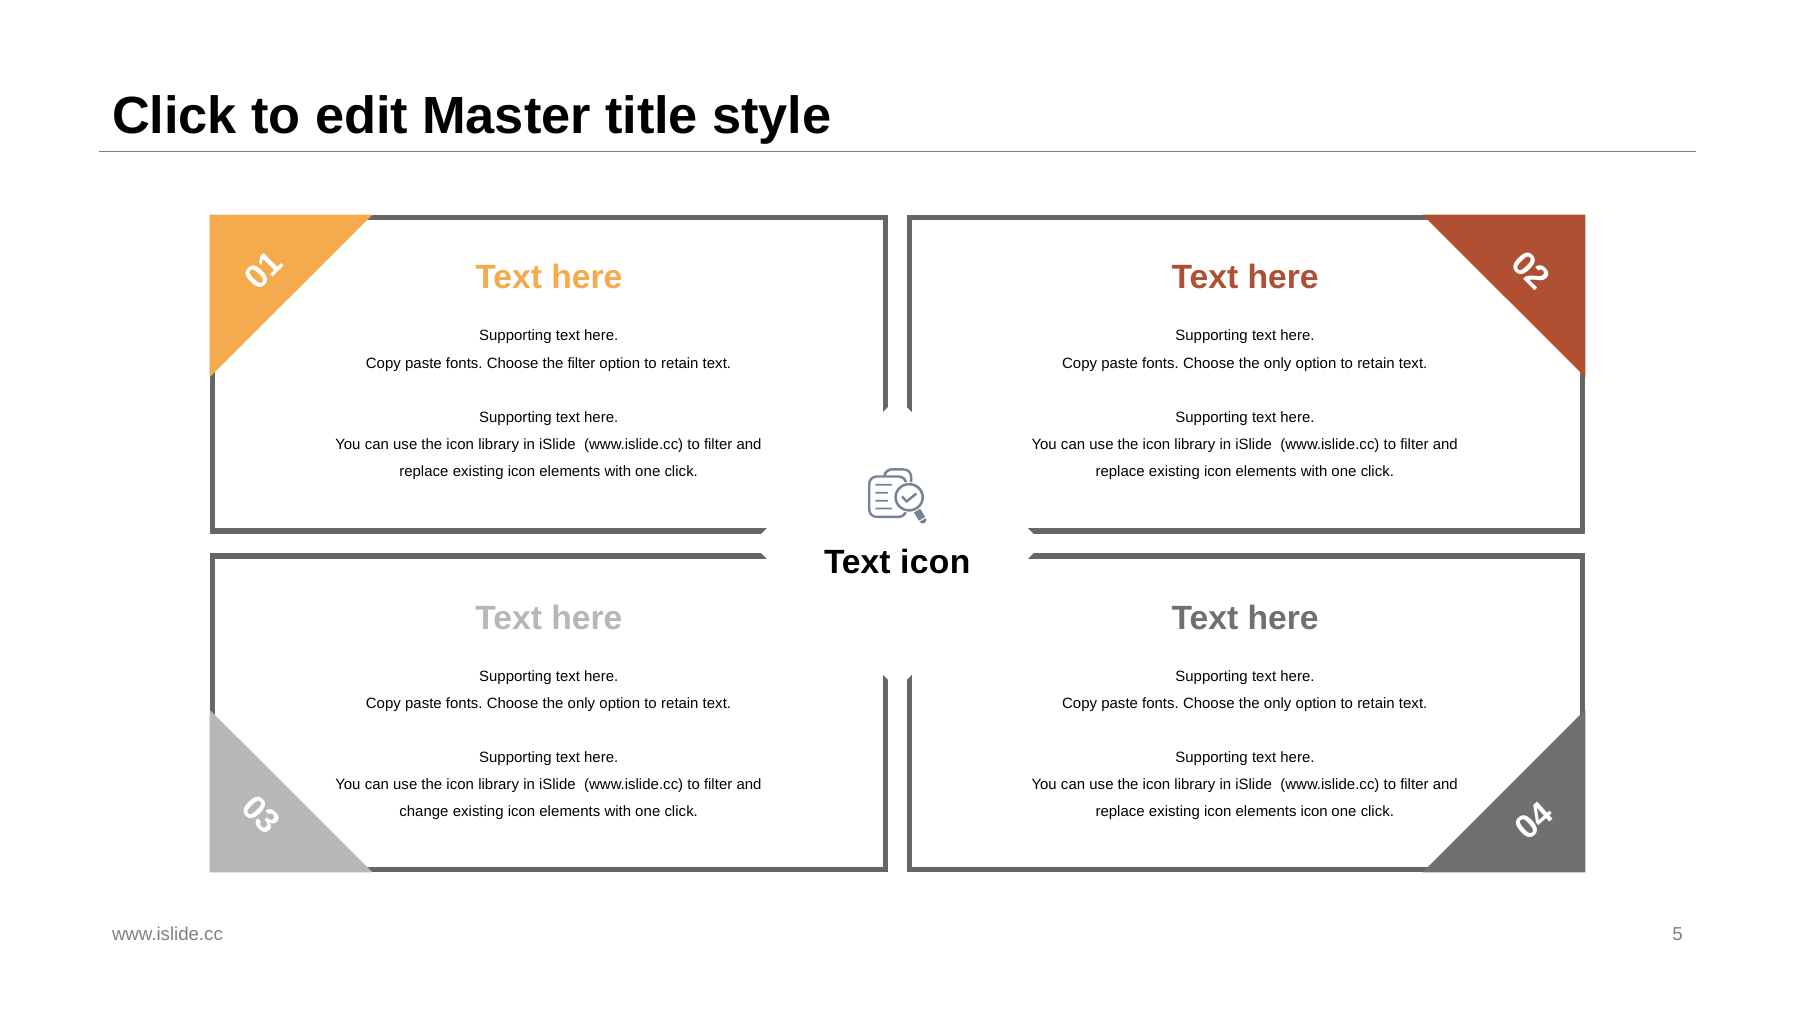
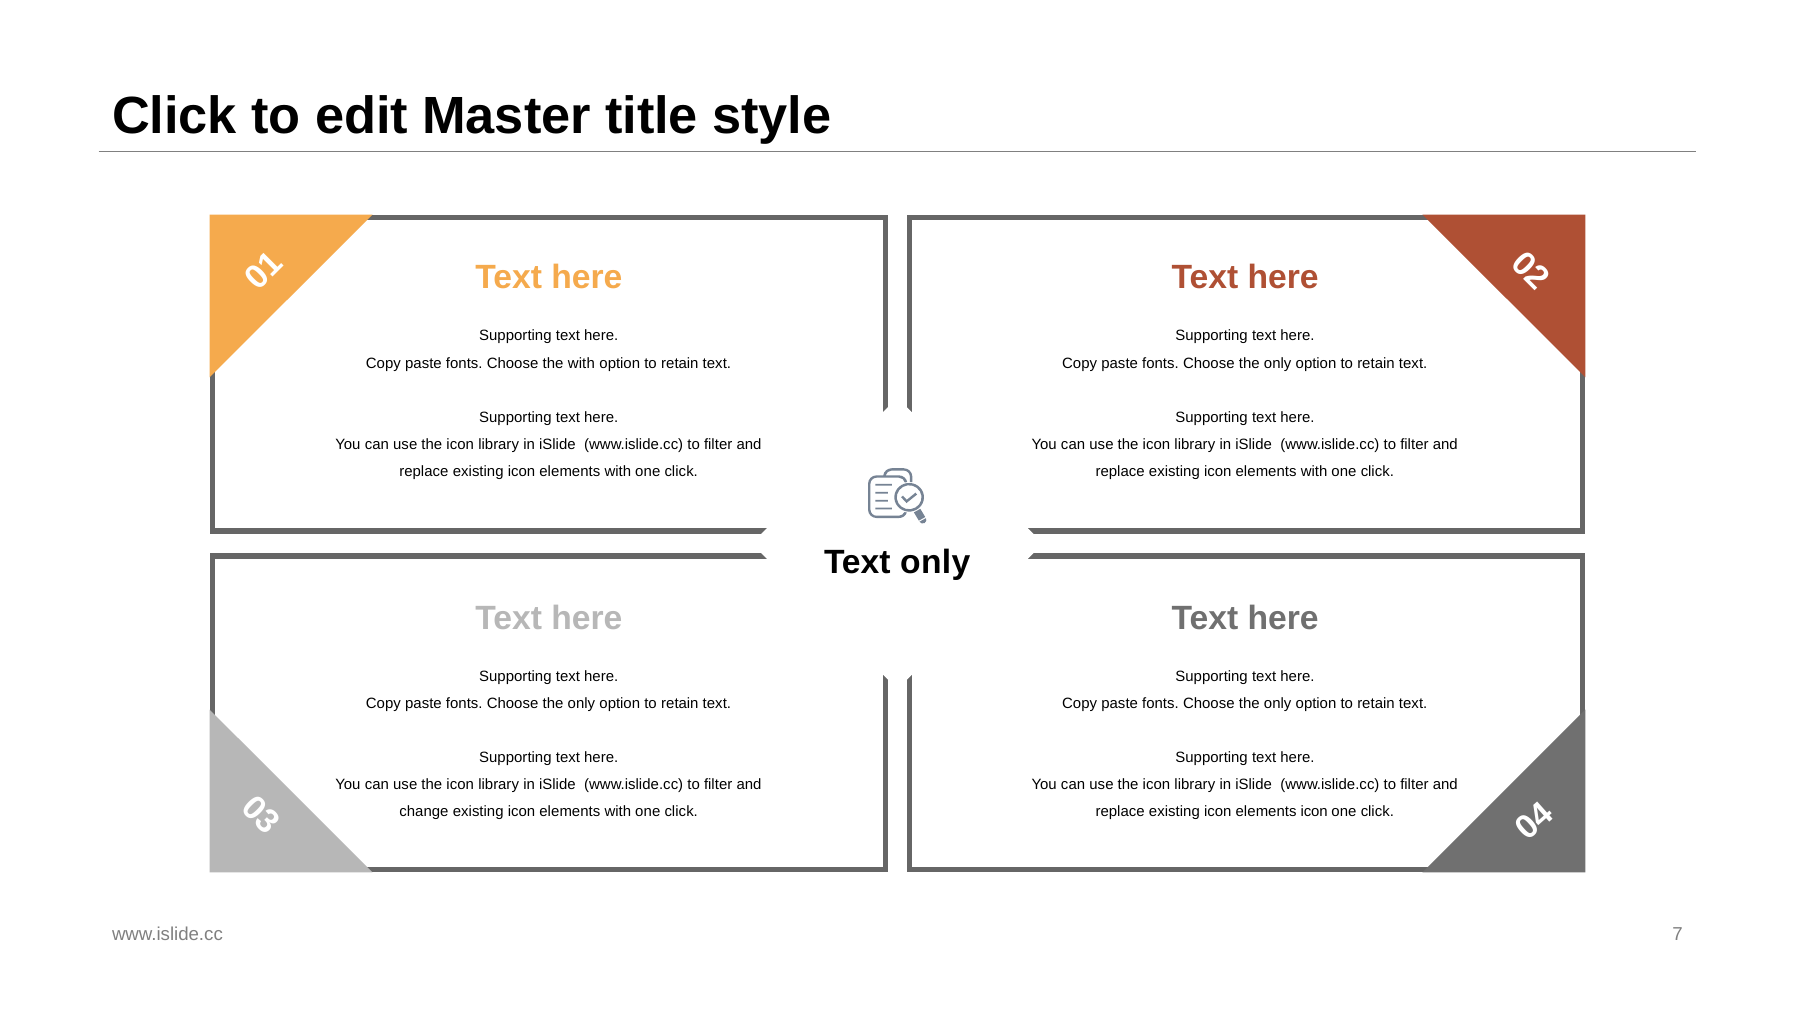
the filter: filter -> with
Text icon: icon -> only
5: 5 -> 7
